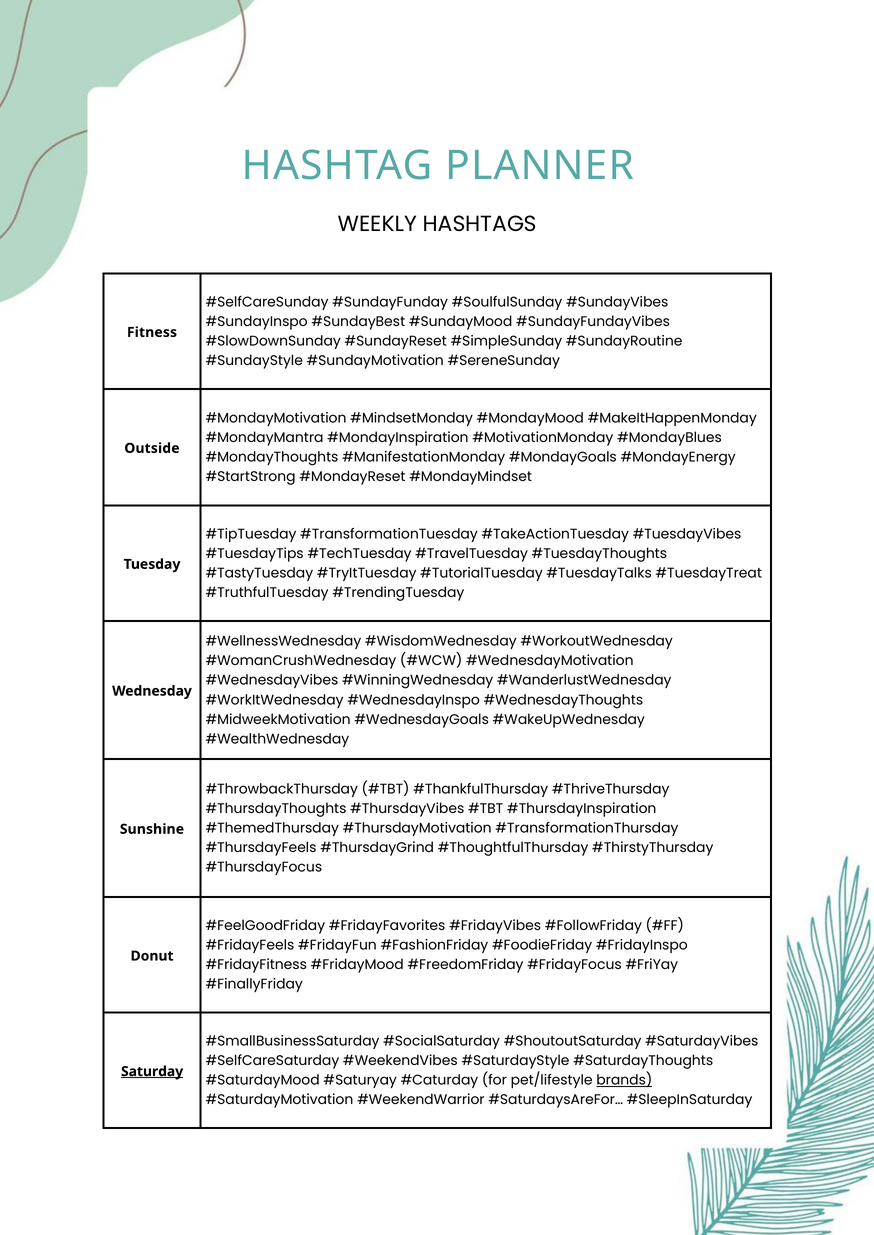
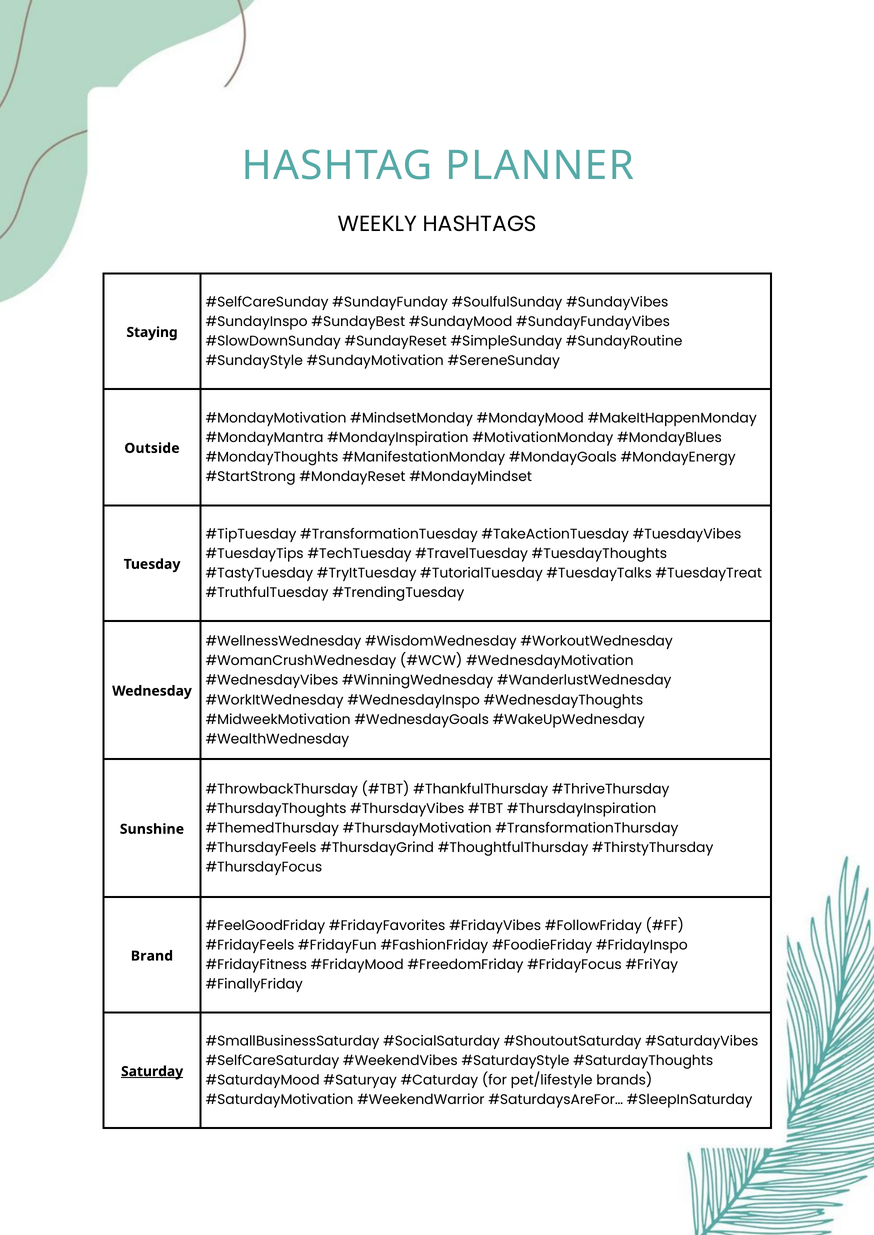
Fitness: Fitness -> Staying
Donut: Donut -> Brand
brands underline: present -> none
